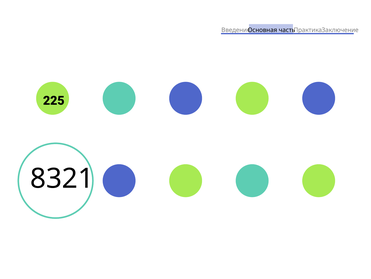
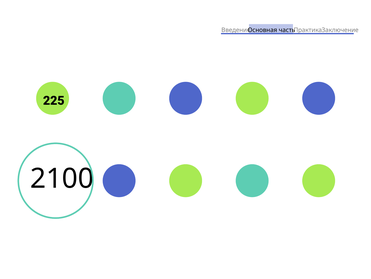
8321: 8321 -> 2100
